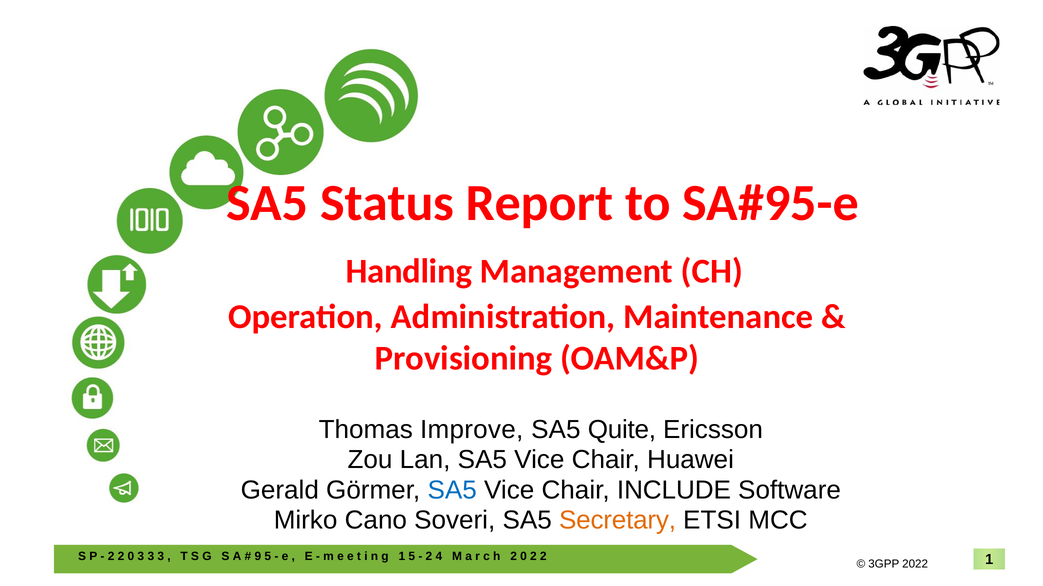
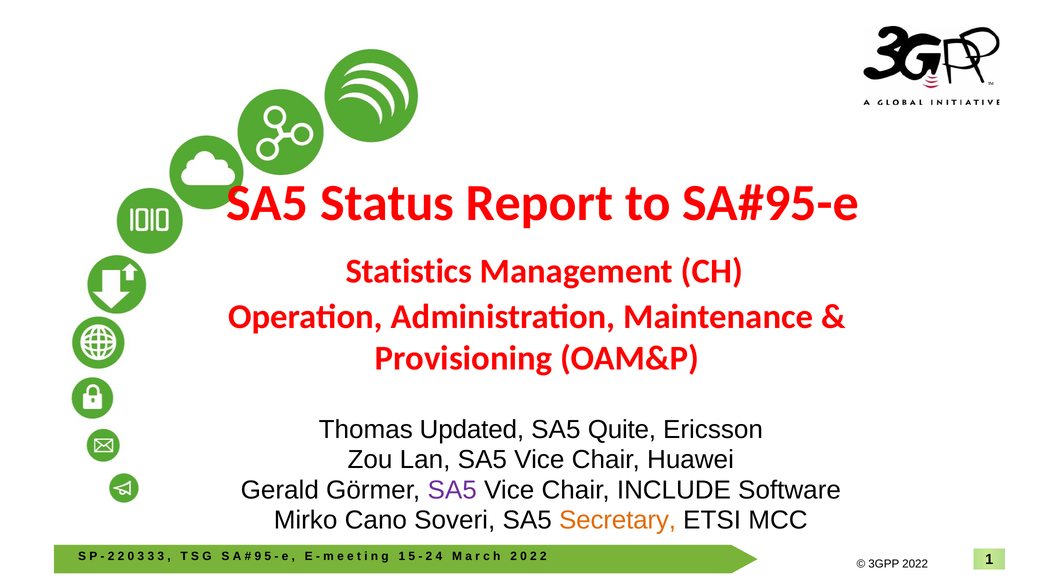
Handling: Handling -> Statistics
Improve: Improve -> Updated
SA5 at (452, 491) colour: blue -> purple
